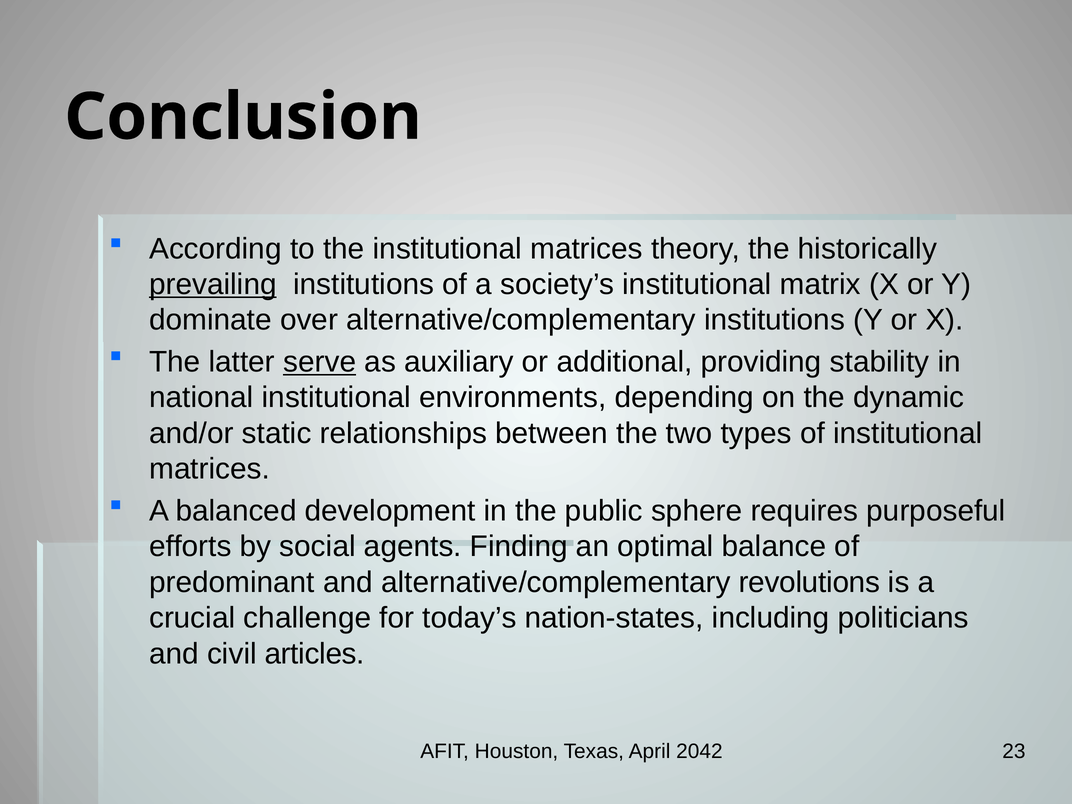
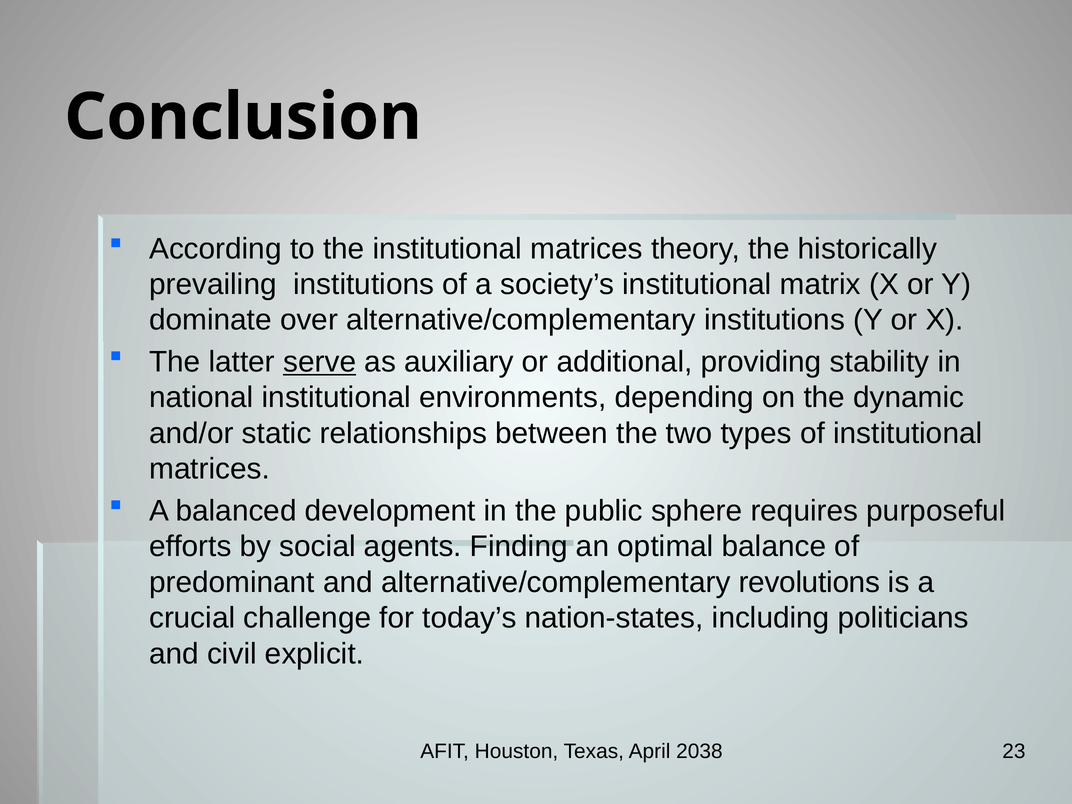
prevailing underline: present -> none
articles: articles -> explicit
2042: 2042 -> 2038
